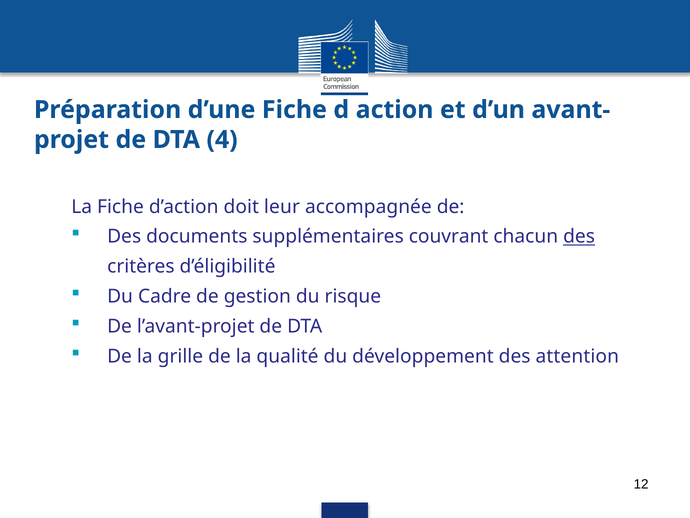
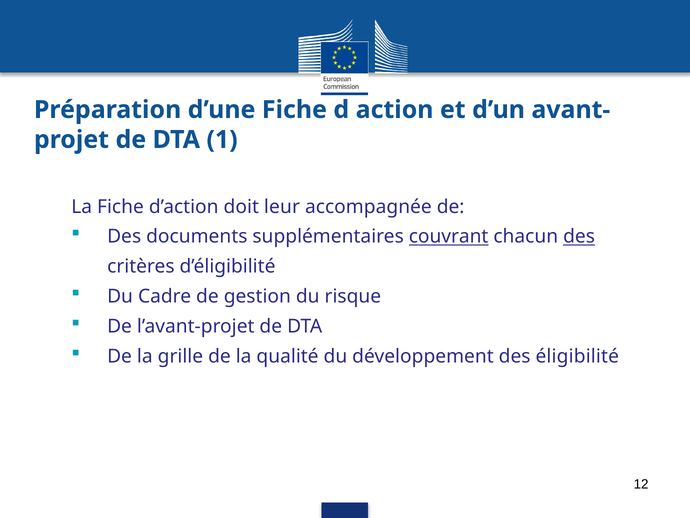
4: 4 -> 1
couvrant underline: none -> present
attention: attention -> éligibilité
